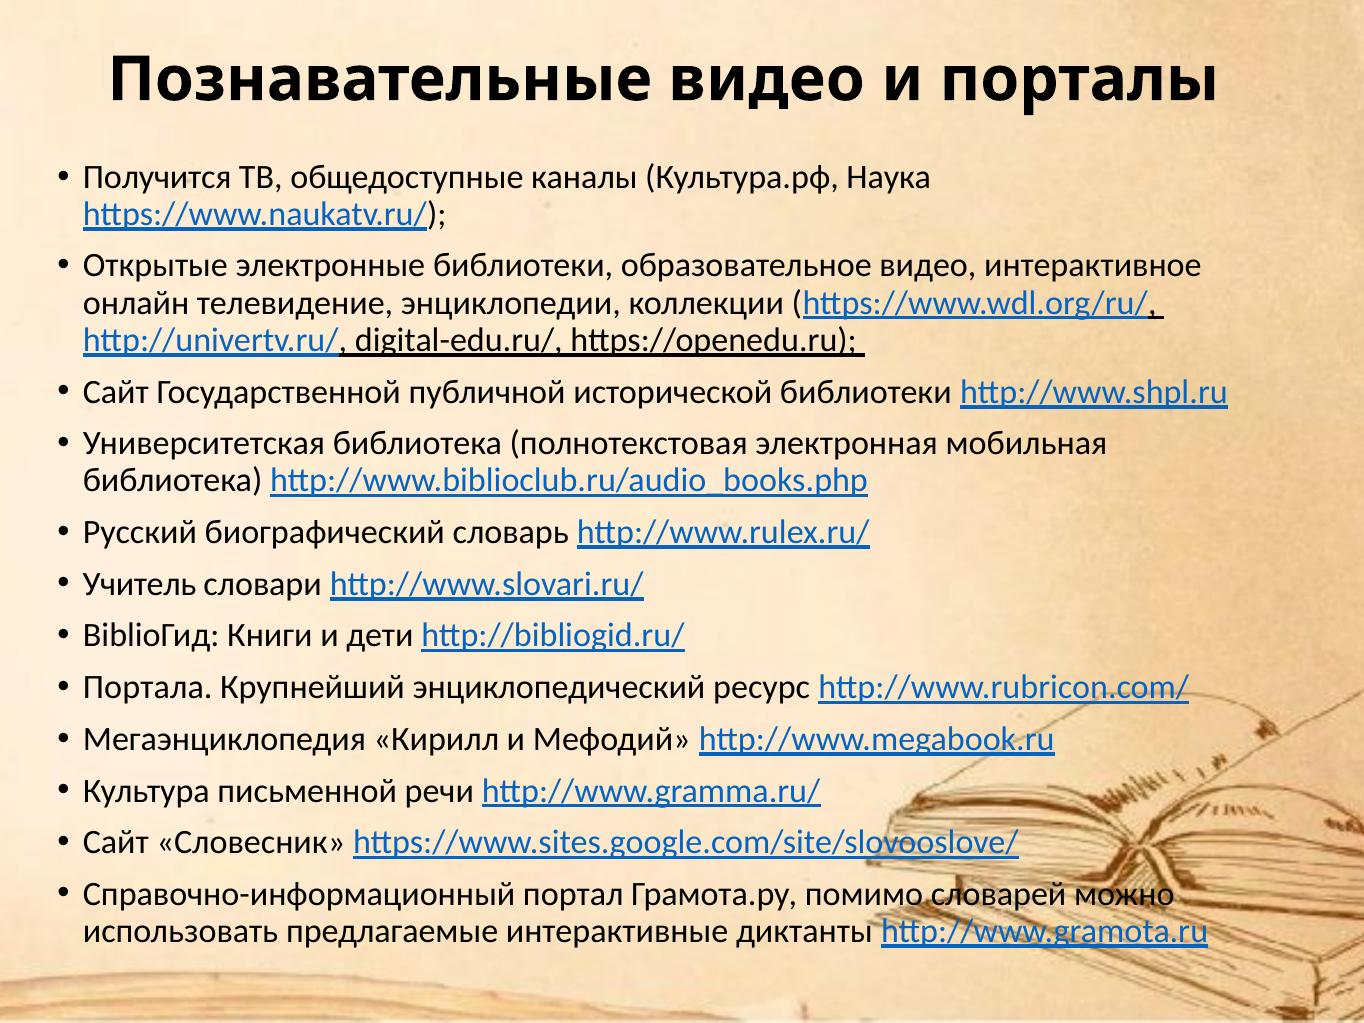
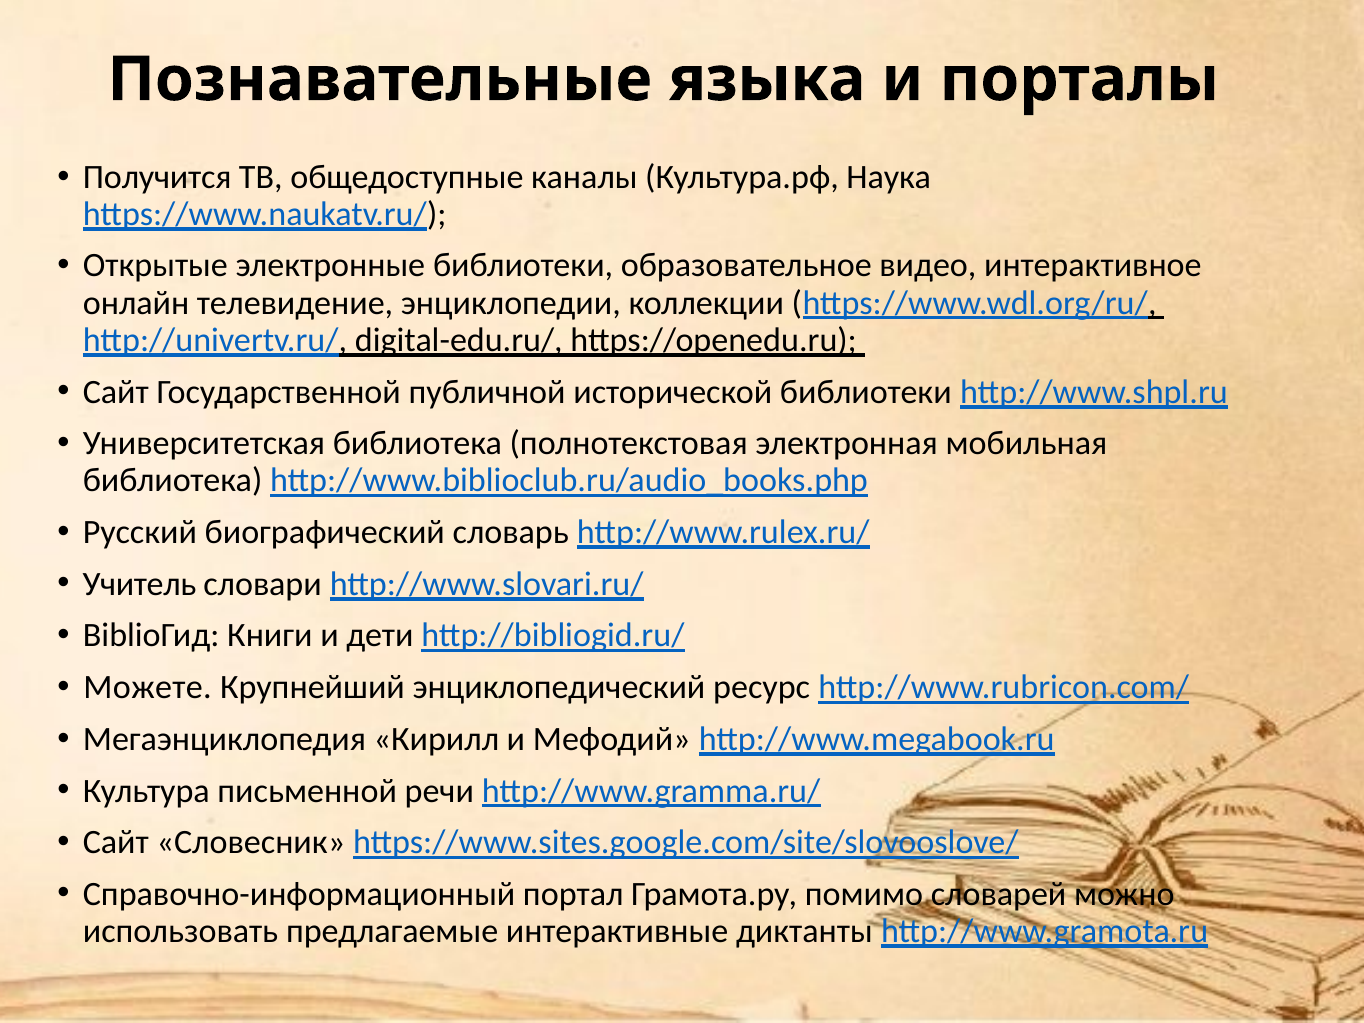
Познавательные видео: видео -> языка
Портала: Портала -> Можете
